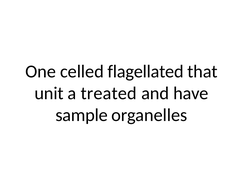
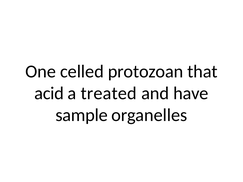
flagellated: flagellated -> protozoan
unit: unit -> acid
